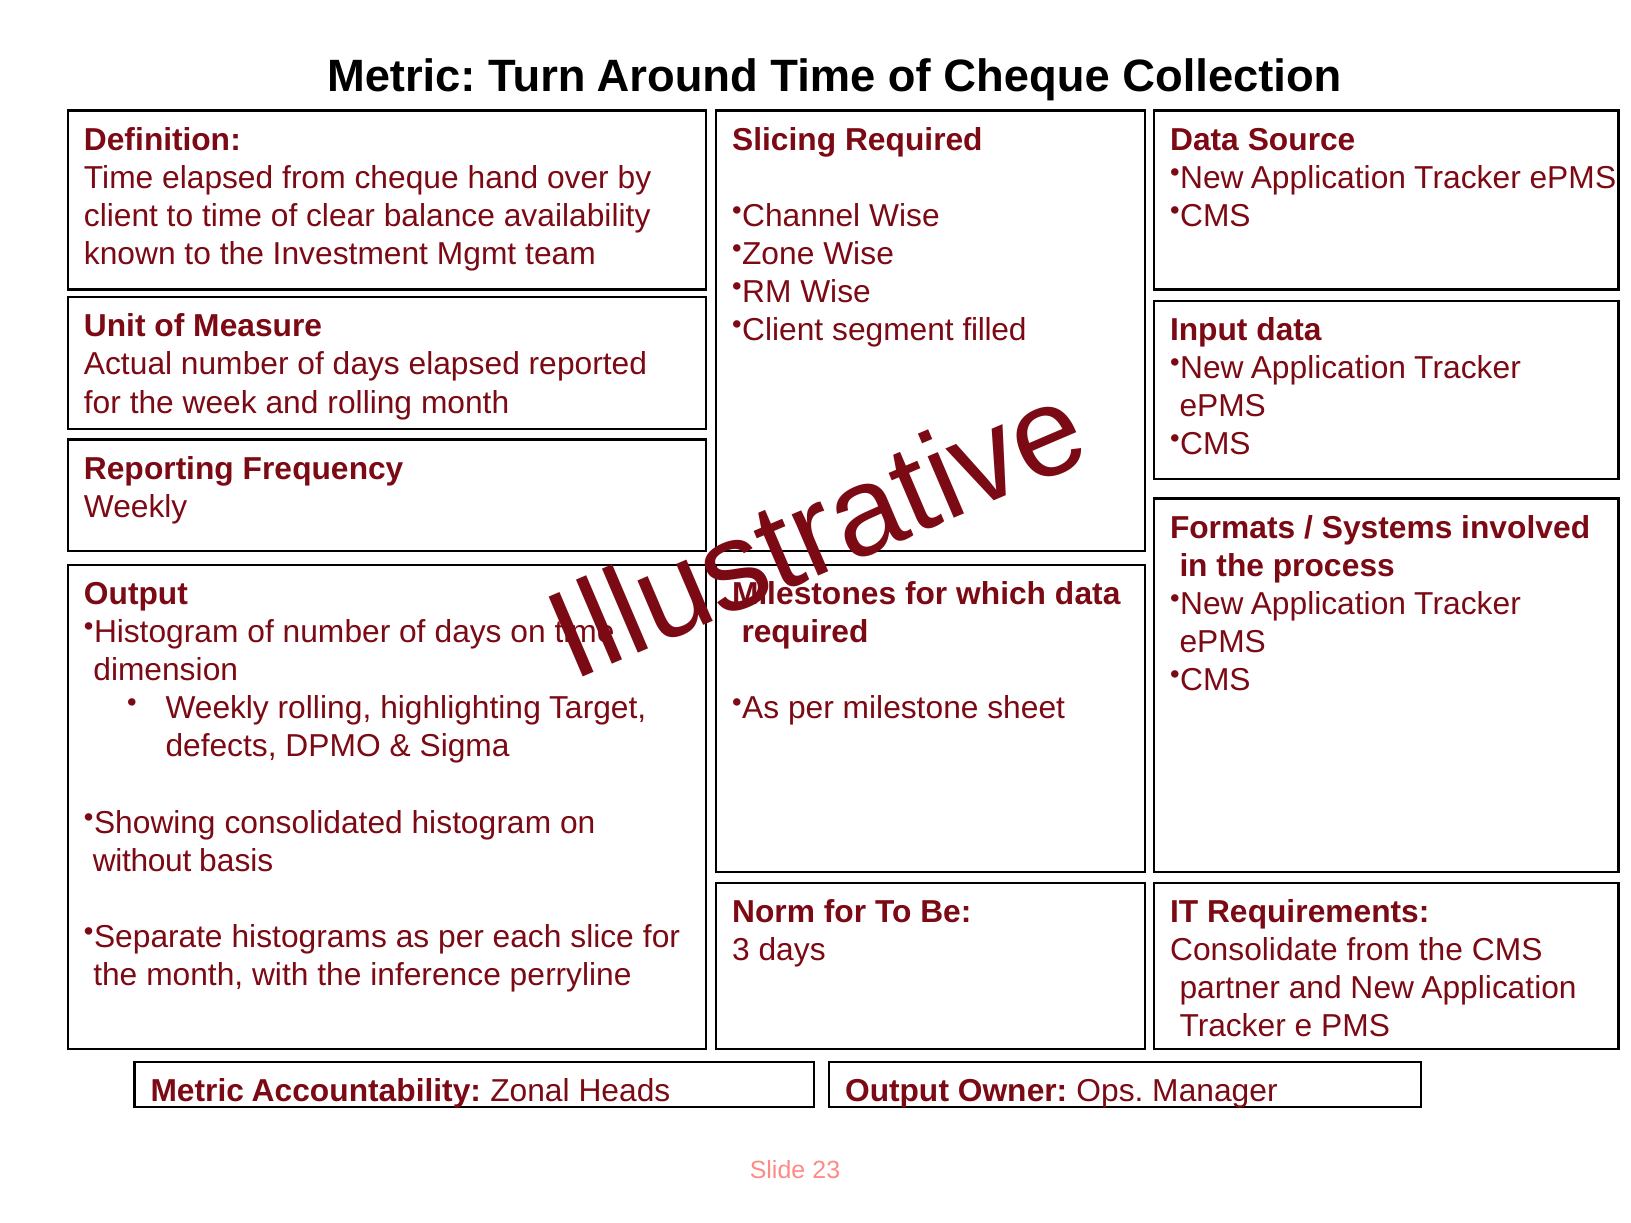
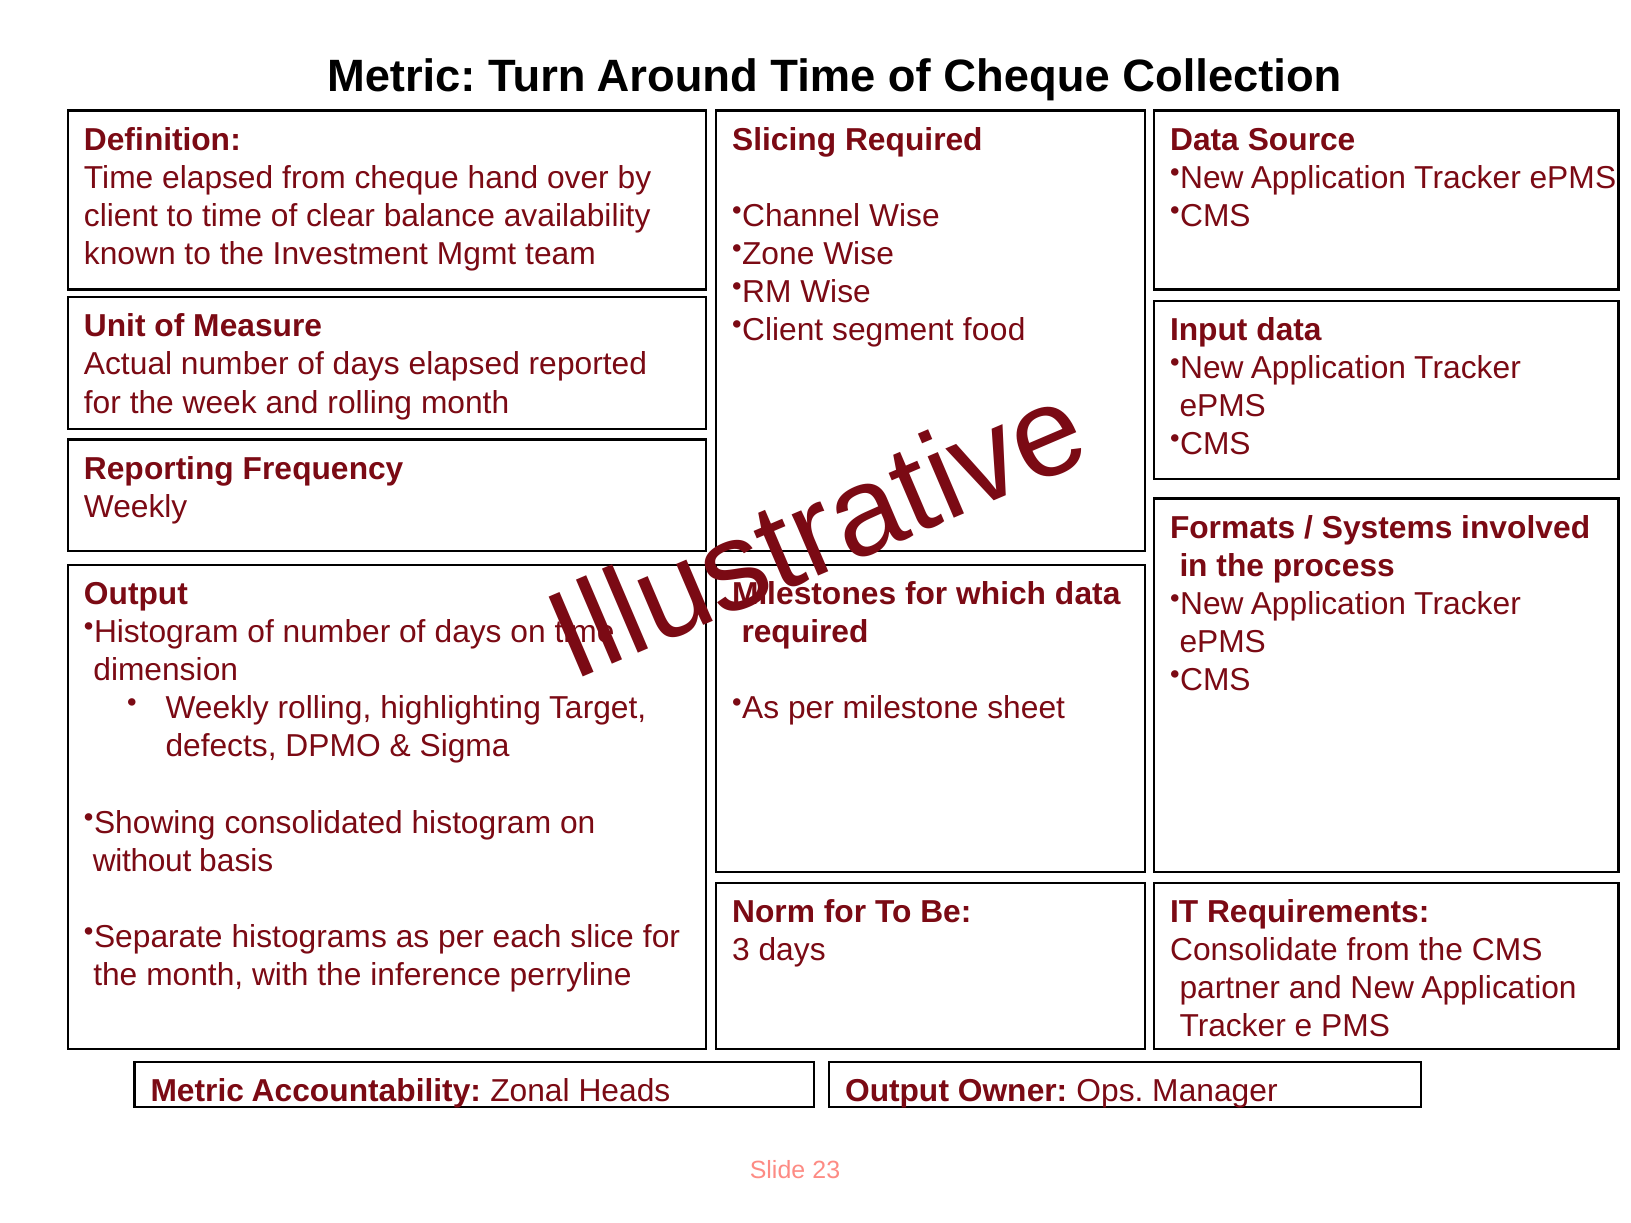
filled: filled -> food
